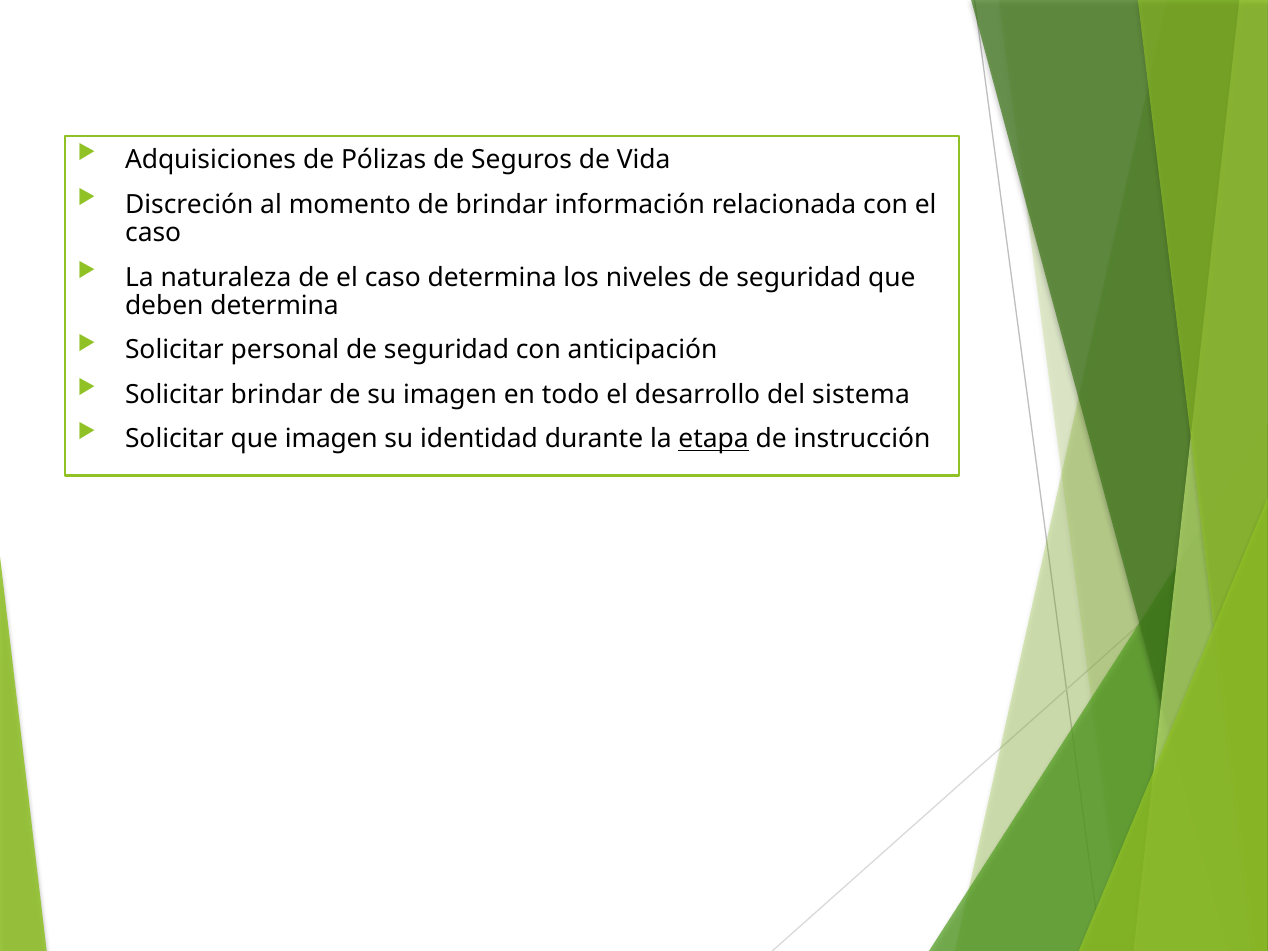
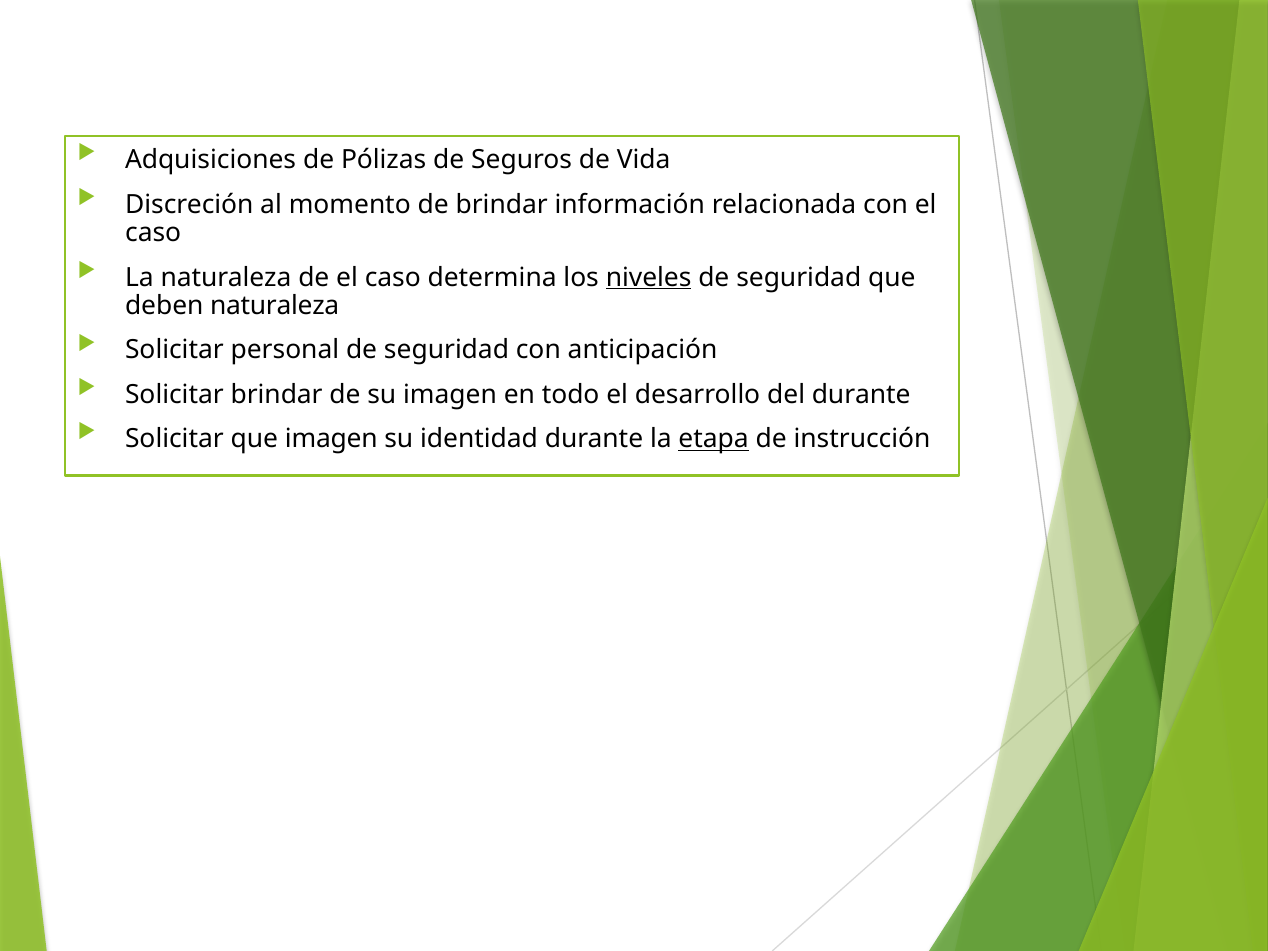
niveles underline: none -> present
deben determina: determina -> naturaleza
del sistema: sistema -> durante
